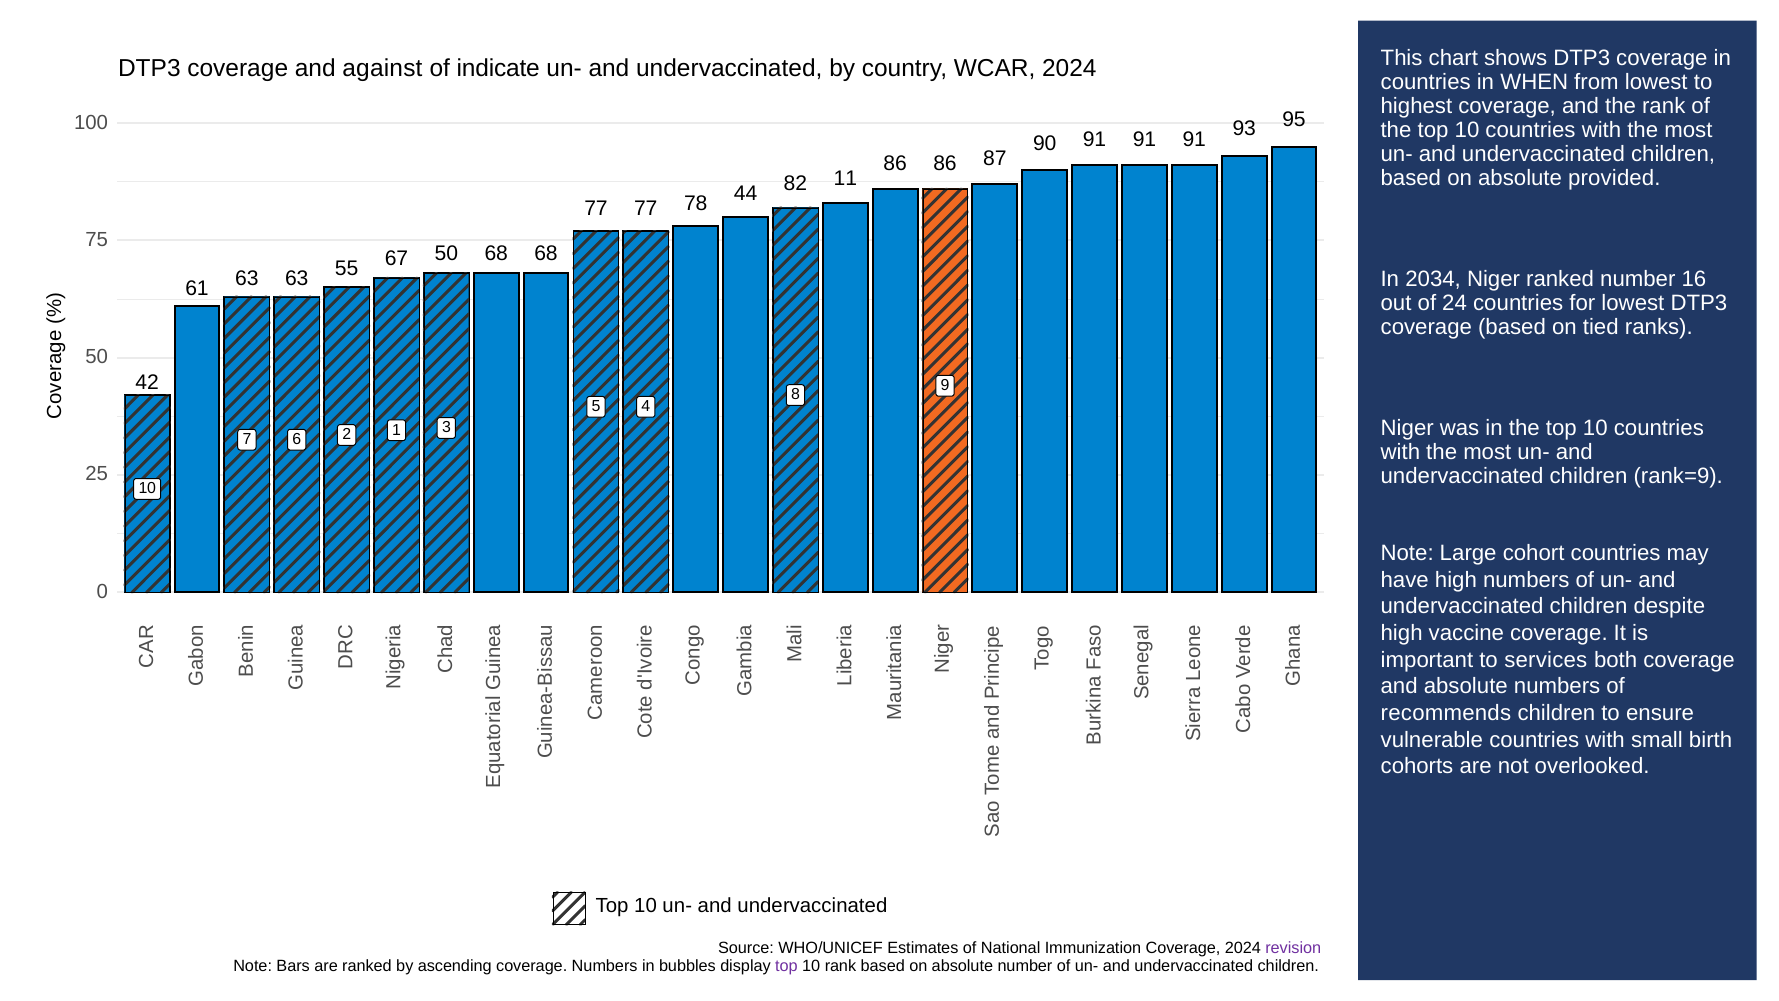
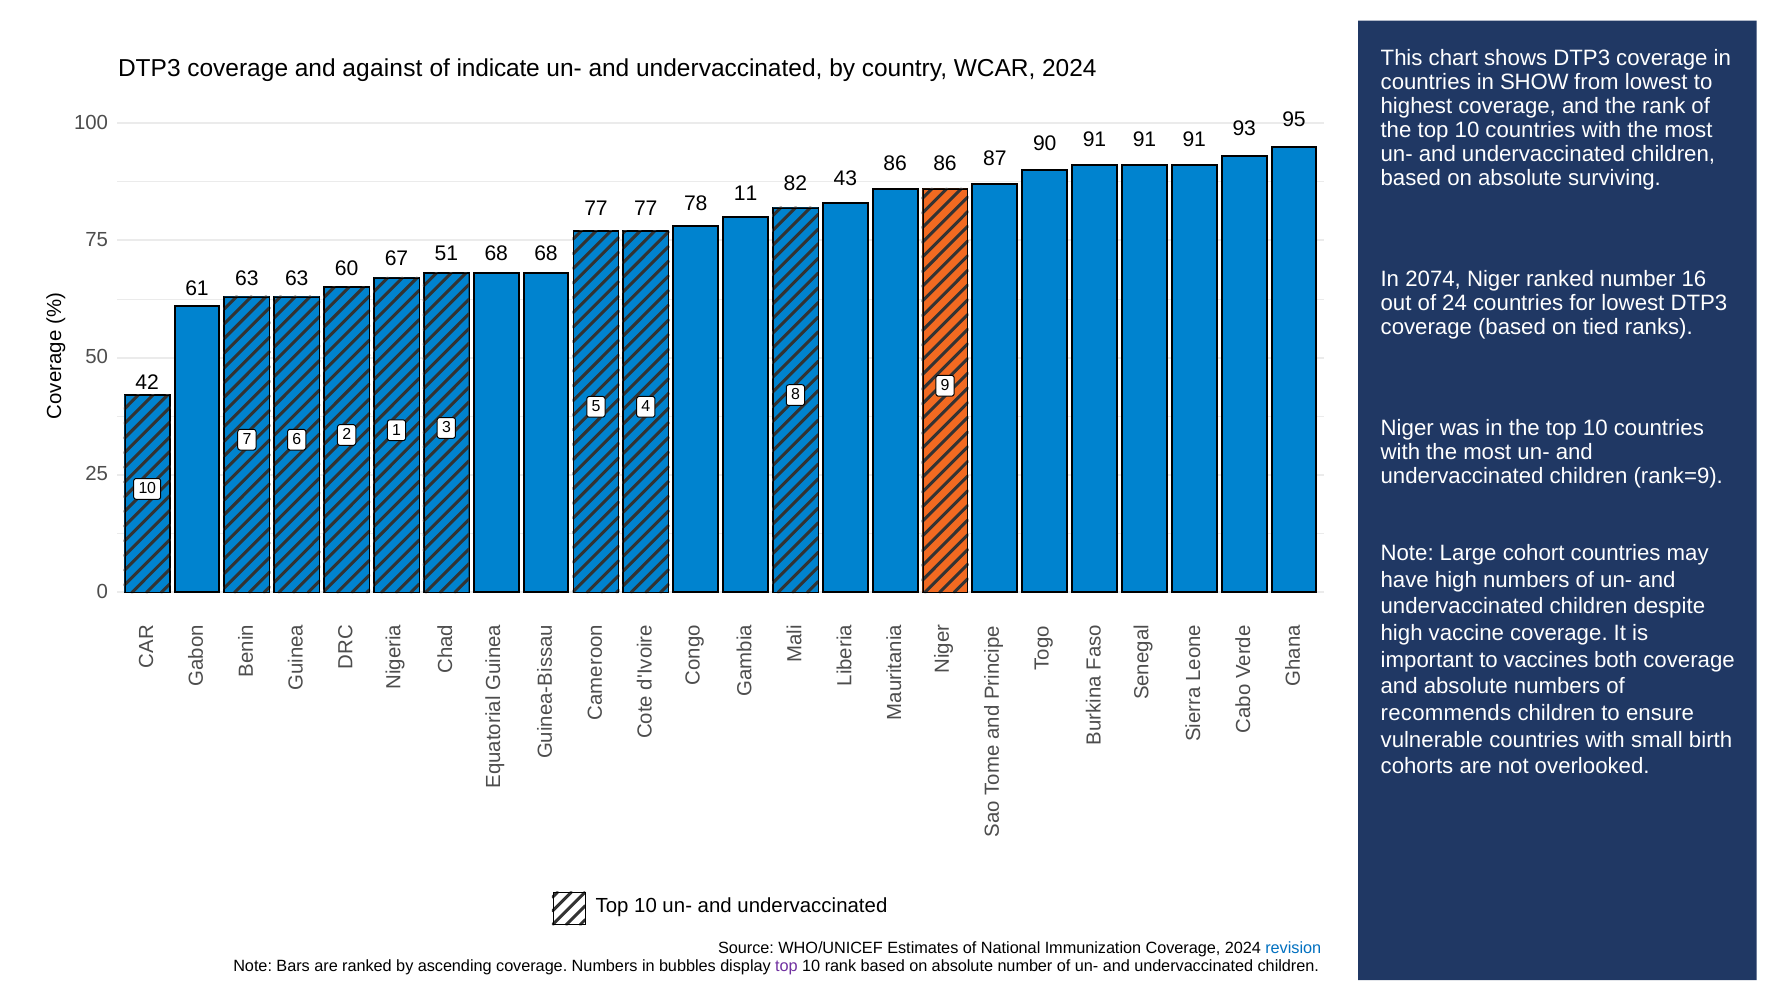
WHEN: WHEN -> SHOW
provided: provided -> surviving
44: 44 -> 11
11: 11 -> 43
55: 55 -> 60
67 50: 50 -> 51
2034: 2034 -> 2074
services: services -> vaccines
revision at (1293, 948) colour: purple -> blue
